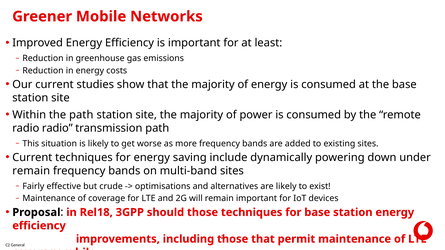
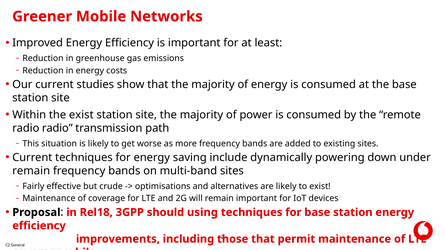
the path: path -> exist
should those: those -> using
